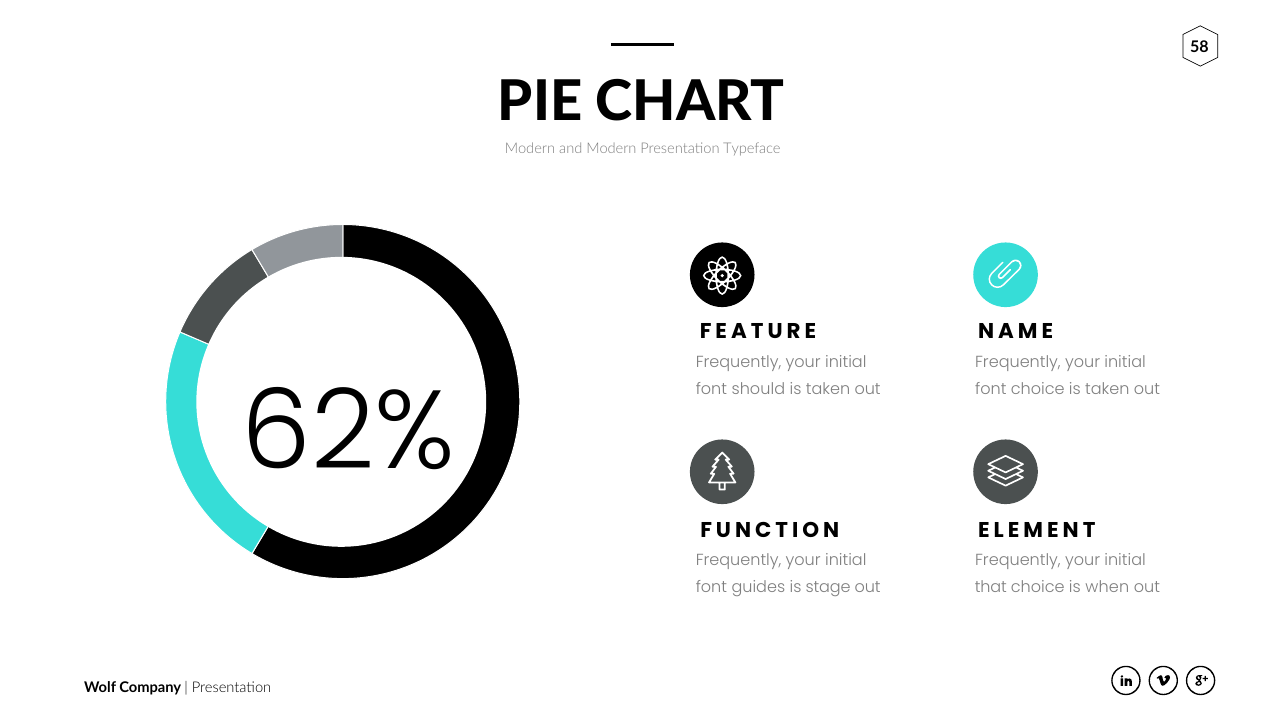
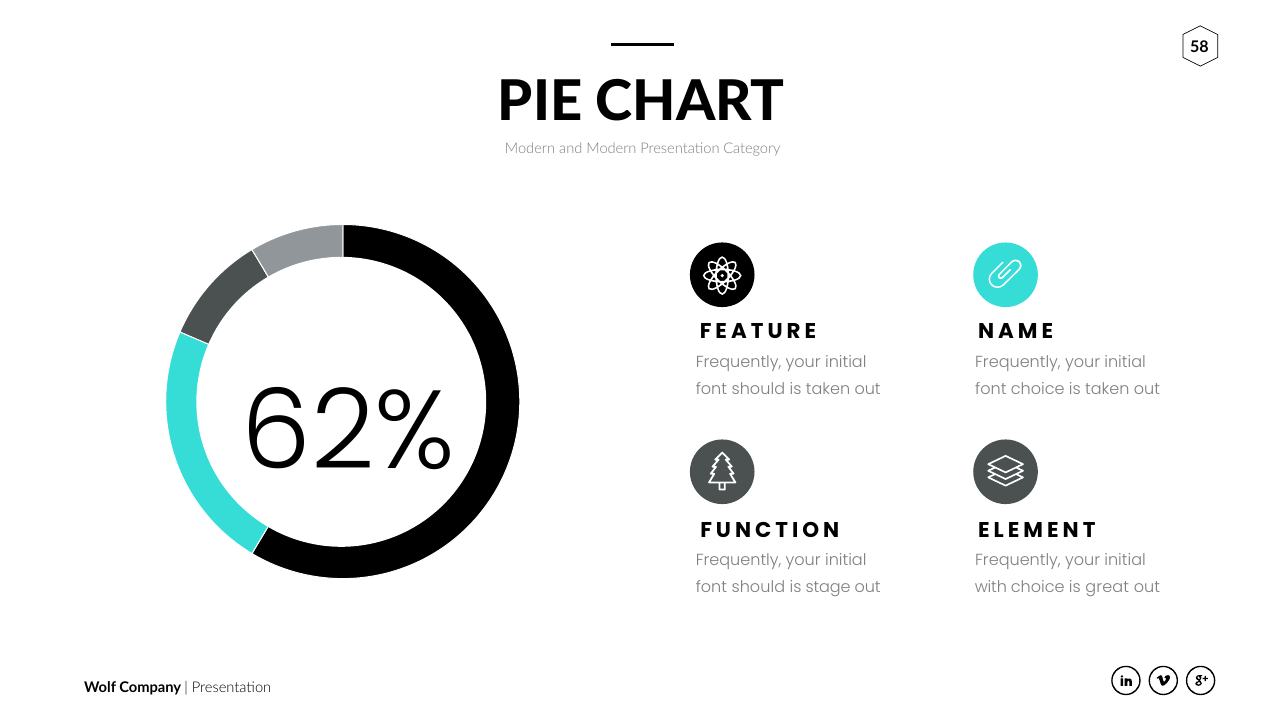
Typeface: Typeface -> Category
guides at (758, 587): guides -> should
that: that -> with
when: when -> great
